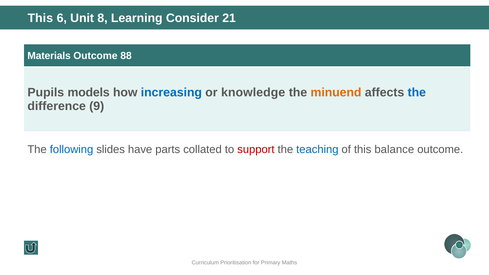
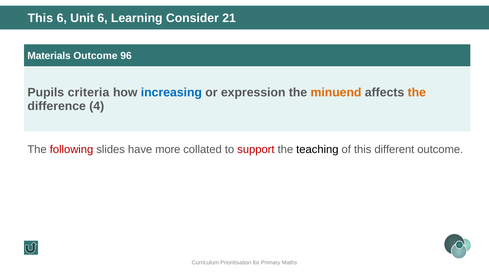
Unit 8: 8 -> 6
88: 88 -> 96
models: models -> criteria
knowledge: knowledge -> expression
the at (417, 93) colour: blue -> orange
9: 9 -> 4
following colour: blue -> red
parts: parts -> more
teaching colour: blue -> black
balance: balance -> different
